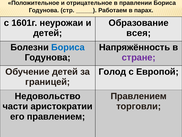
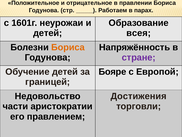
Бориса at (68, 47) colour: blue -> orange
Голод: Голод -> Бояре
Правлением at (139, 96): Правлением -> Достижения
